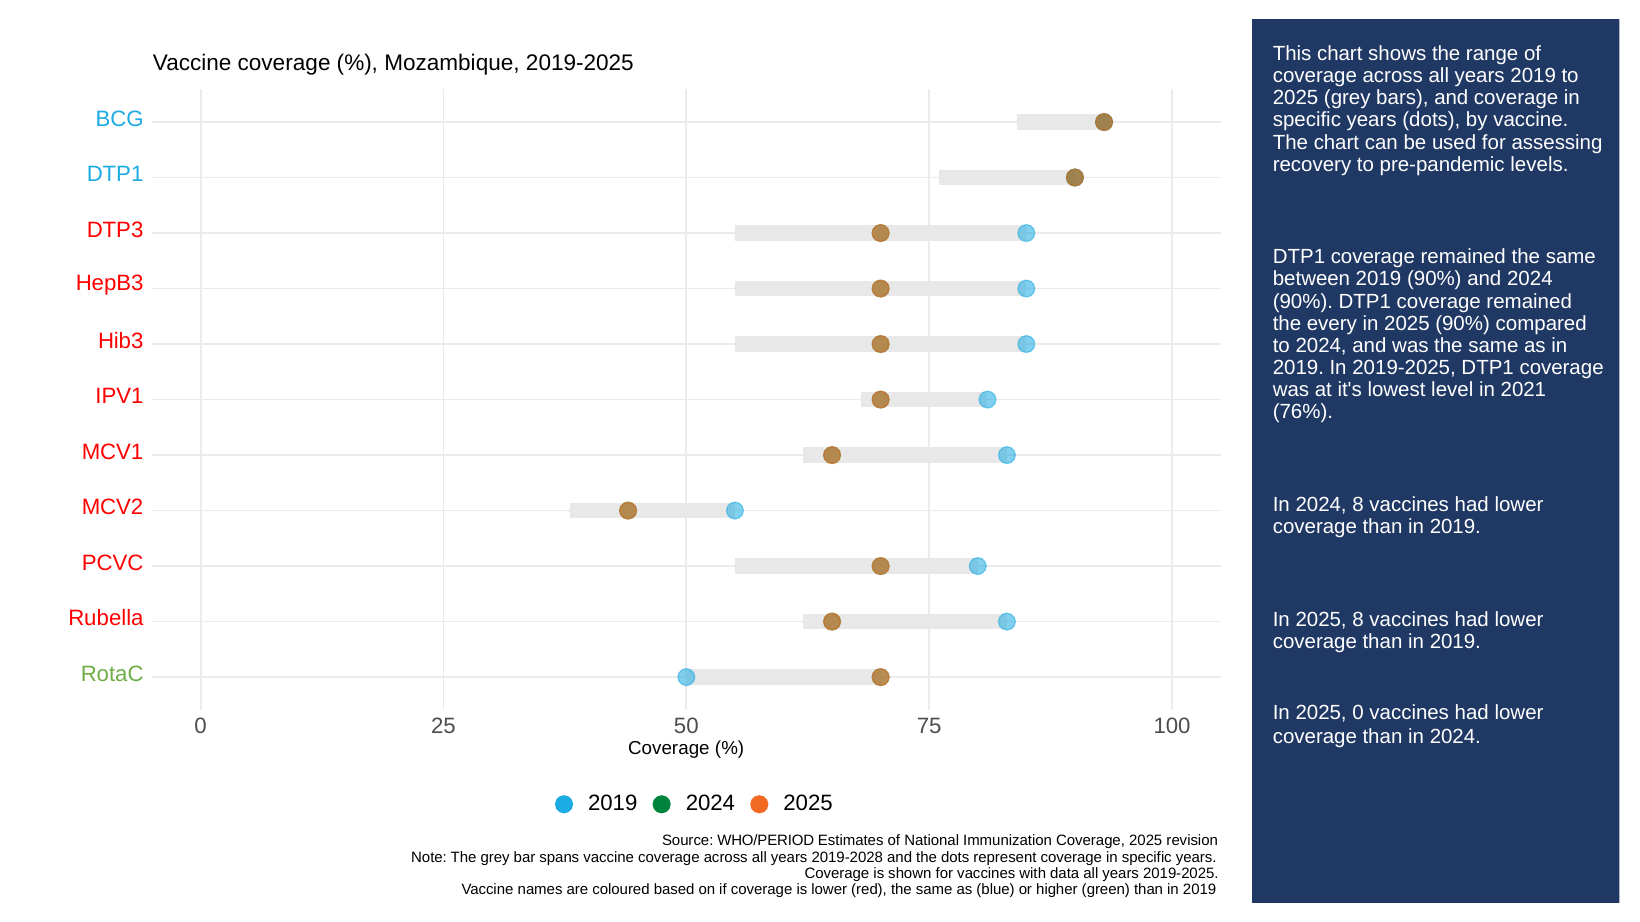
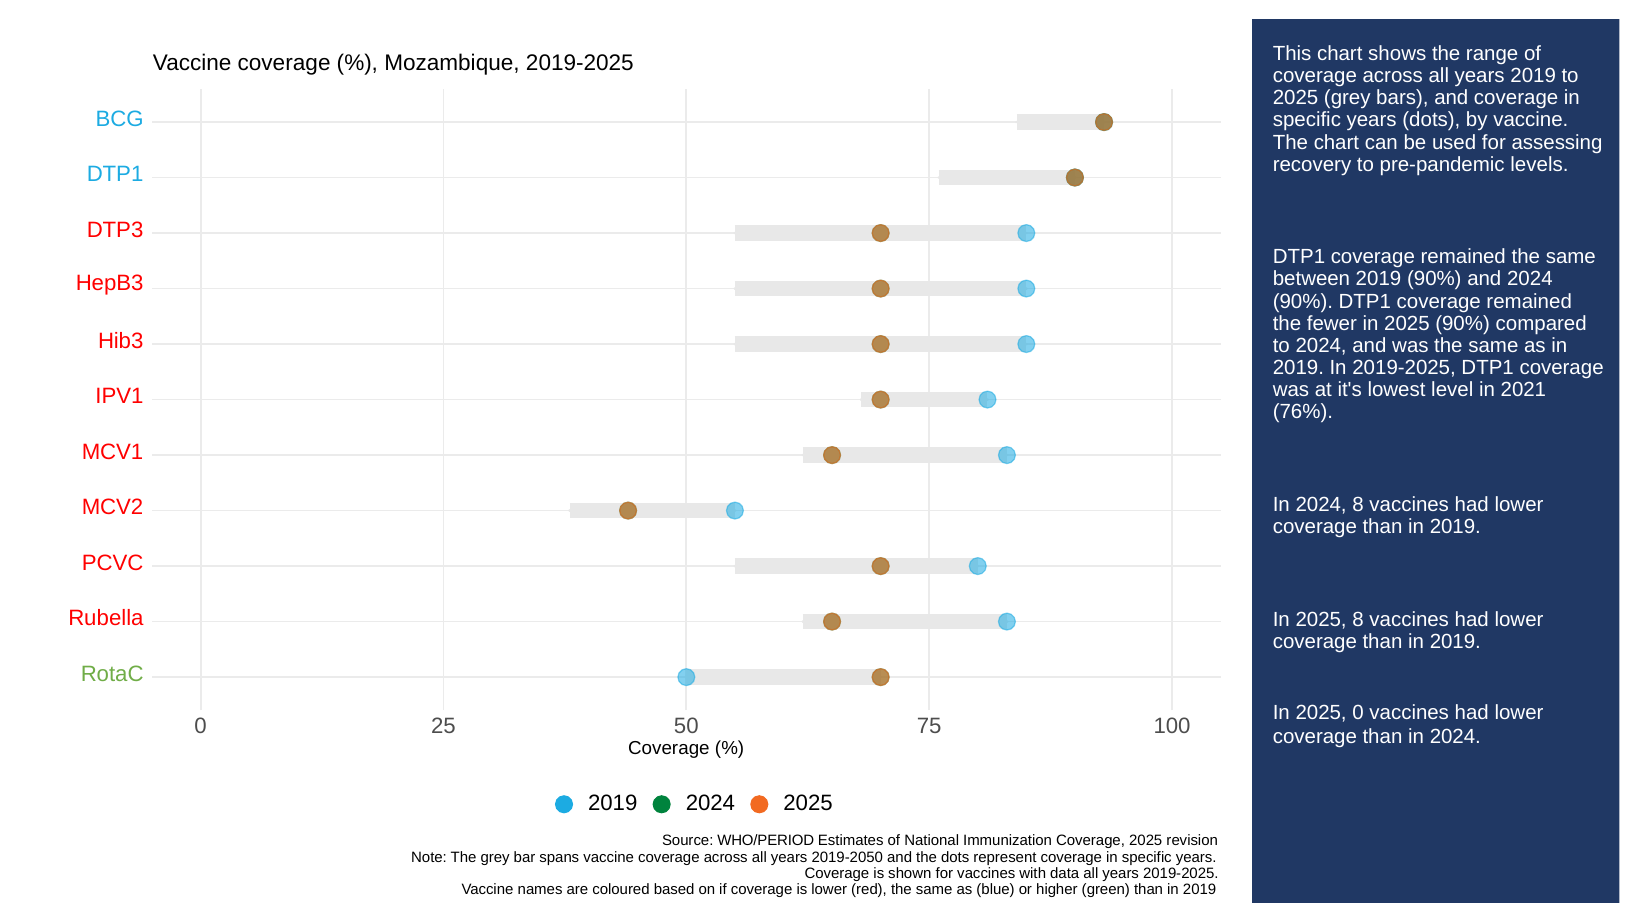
every: every -> fewer
2019-2028: 2019-2028 -> 2019-2050
